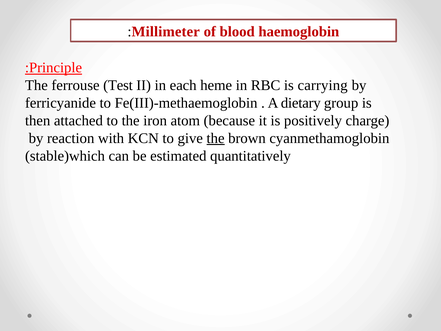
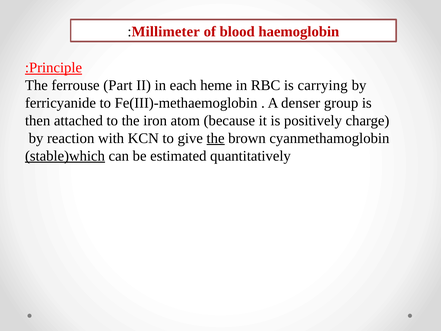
Test: Test -> Part
dietary: dietary -> denser
stable)which underline: none -> present
